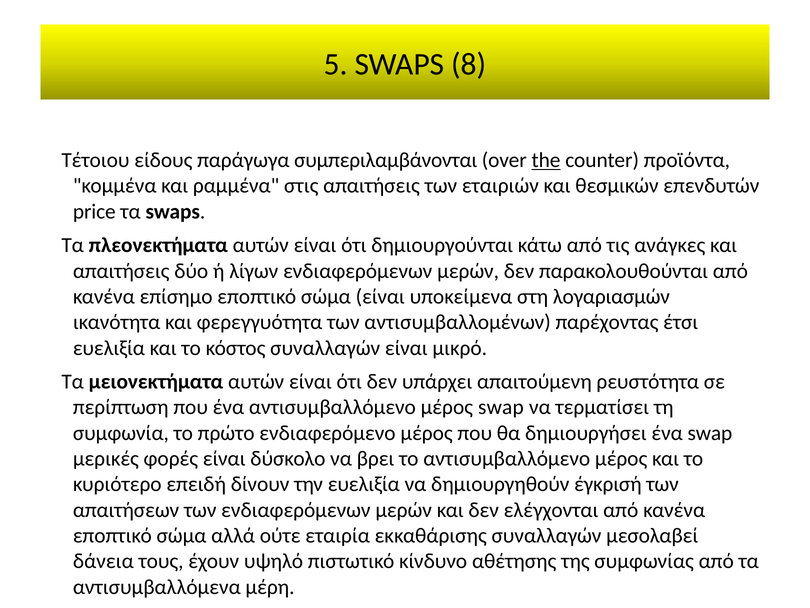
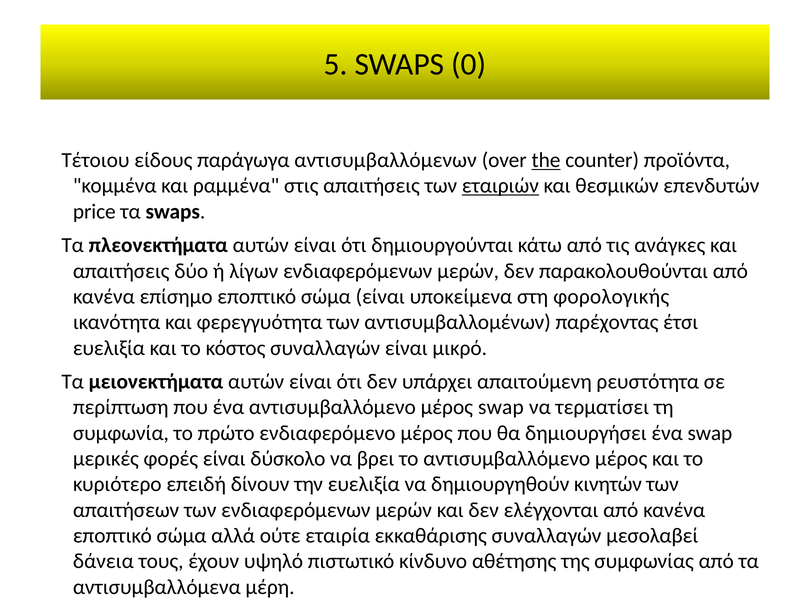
8: 8 -> 0
συμπεριλαμβάνονται: συμπεριλαμβάνονται -> αντισυμβαλλόμενων
εταιριών underline: none -> present
λογαριασμών: λογαριασμών -> φορολογικής
έγκρισή: έγκρισή -> κινητών
